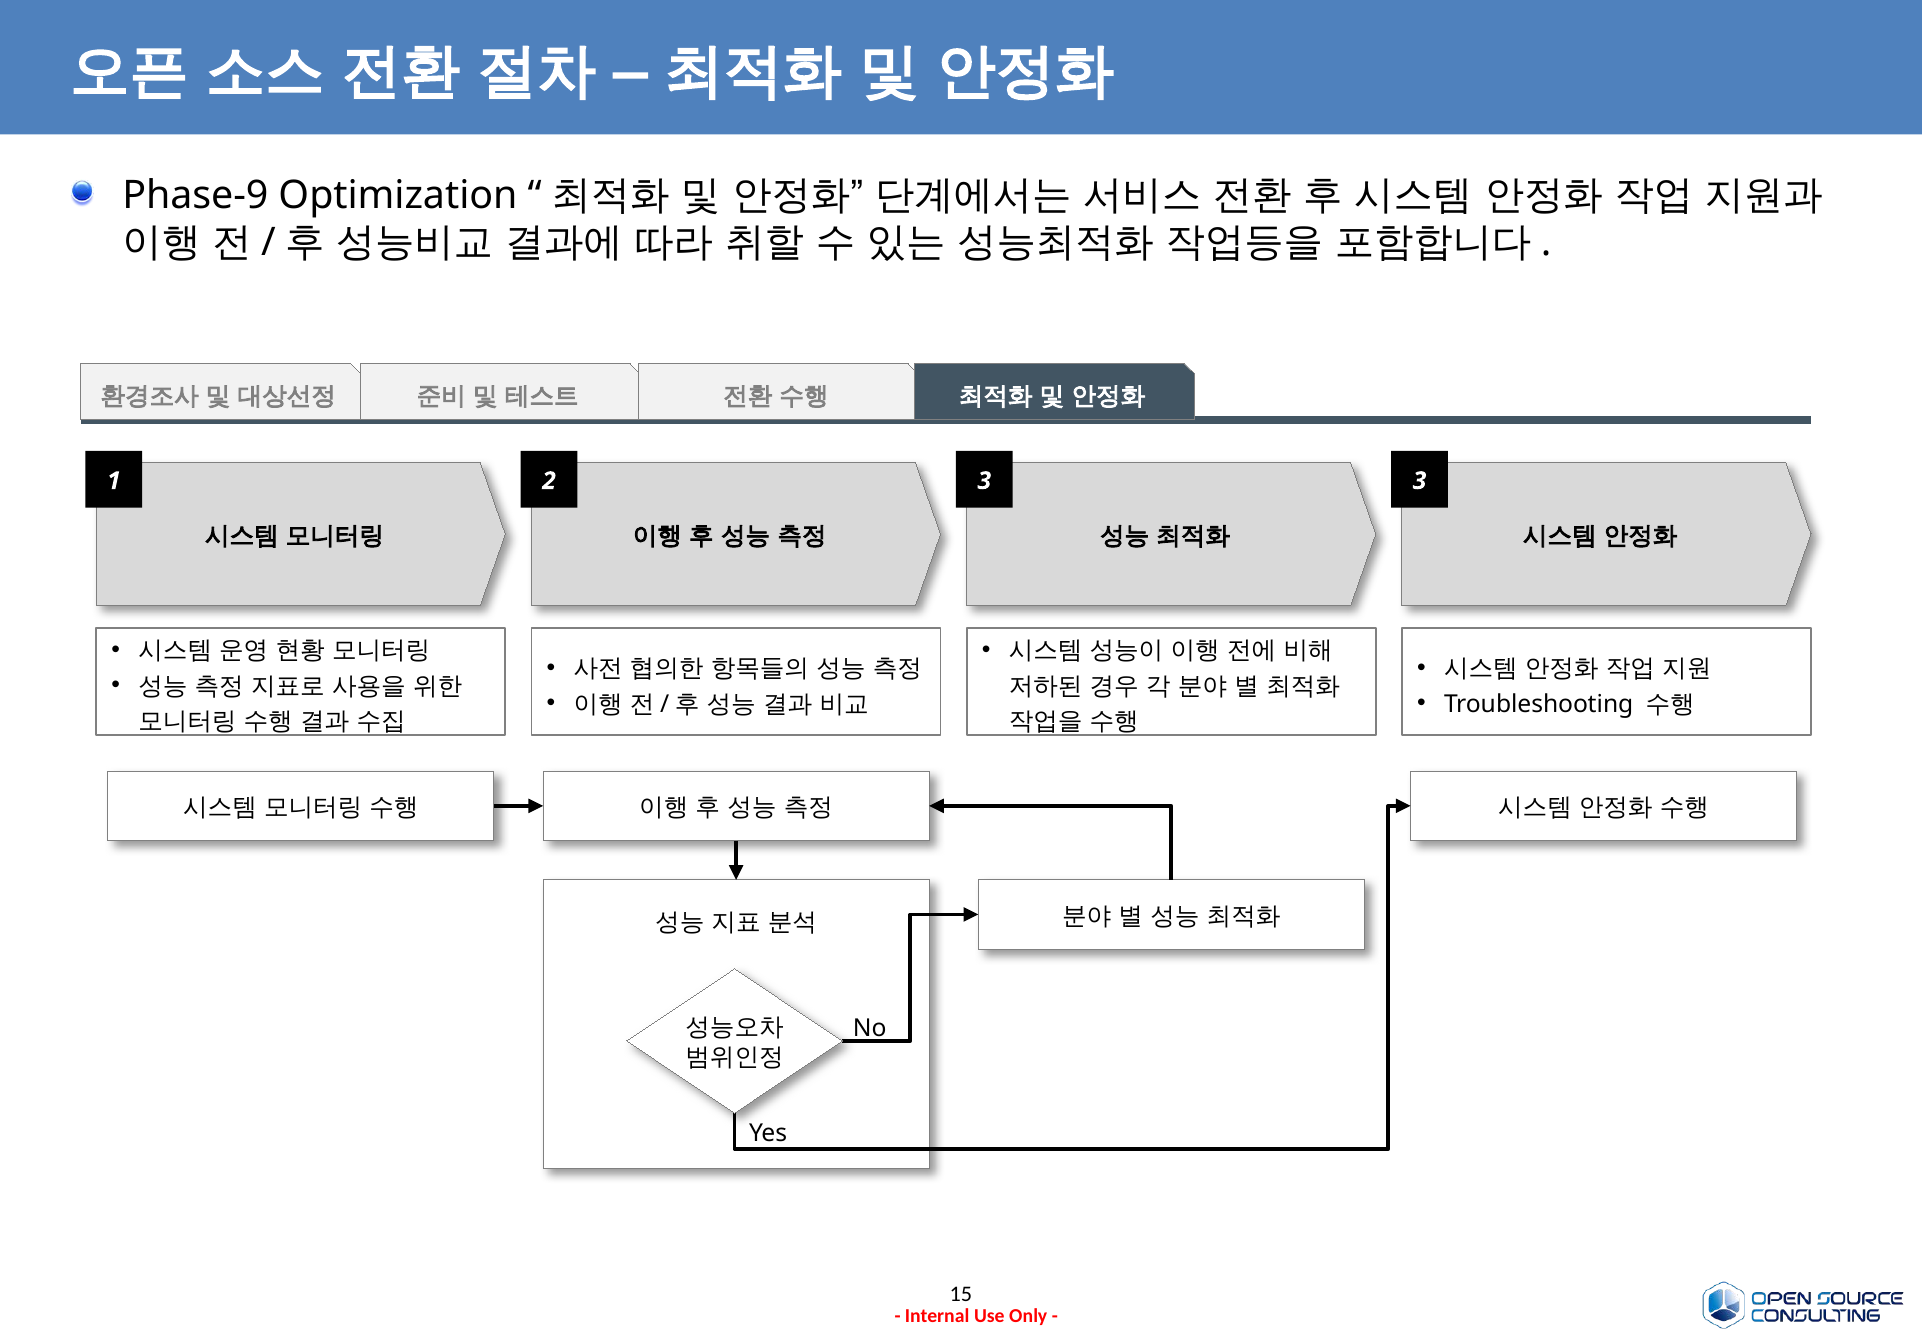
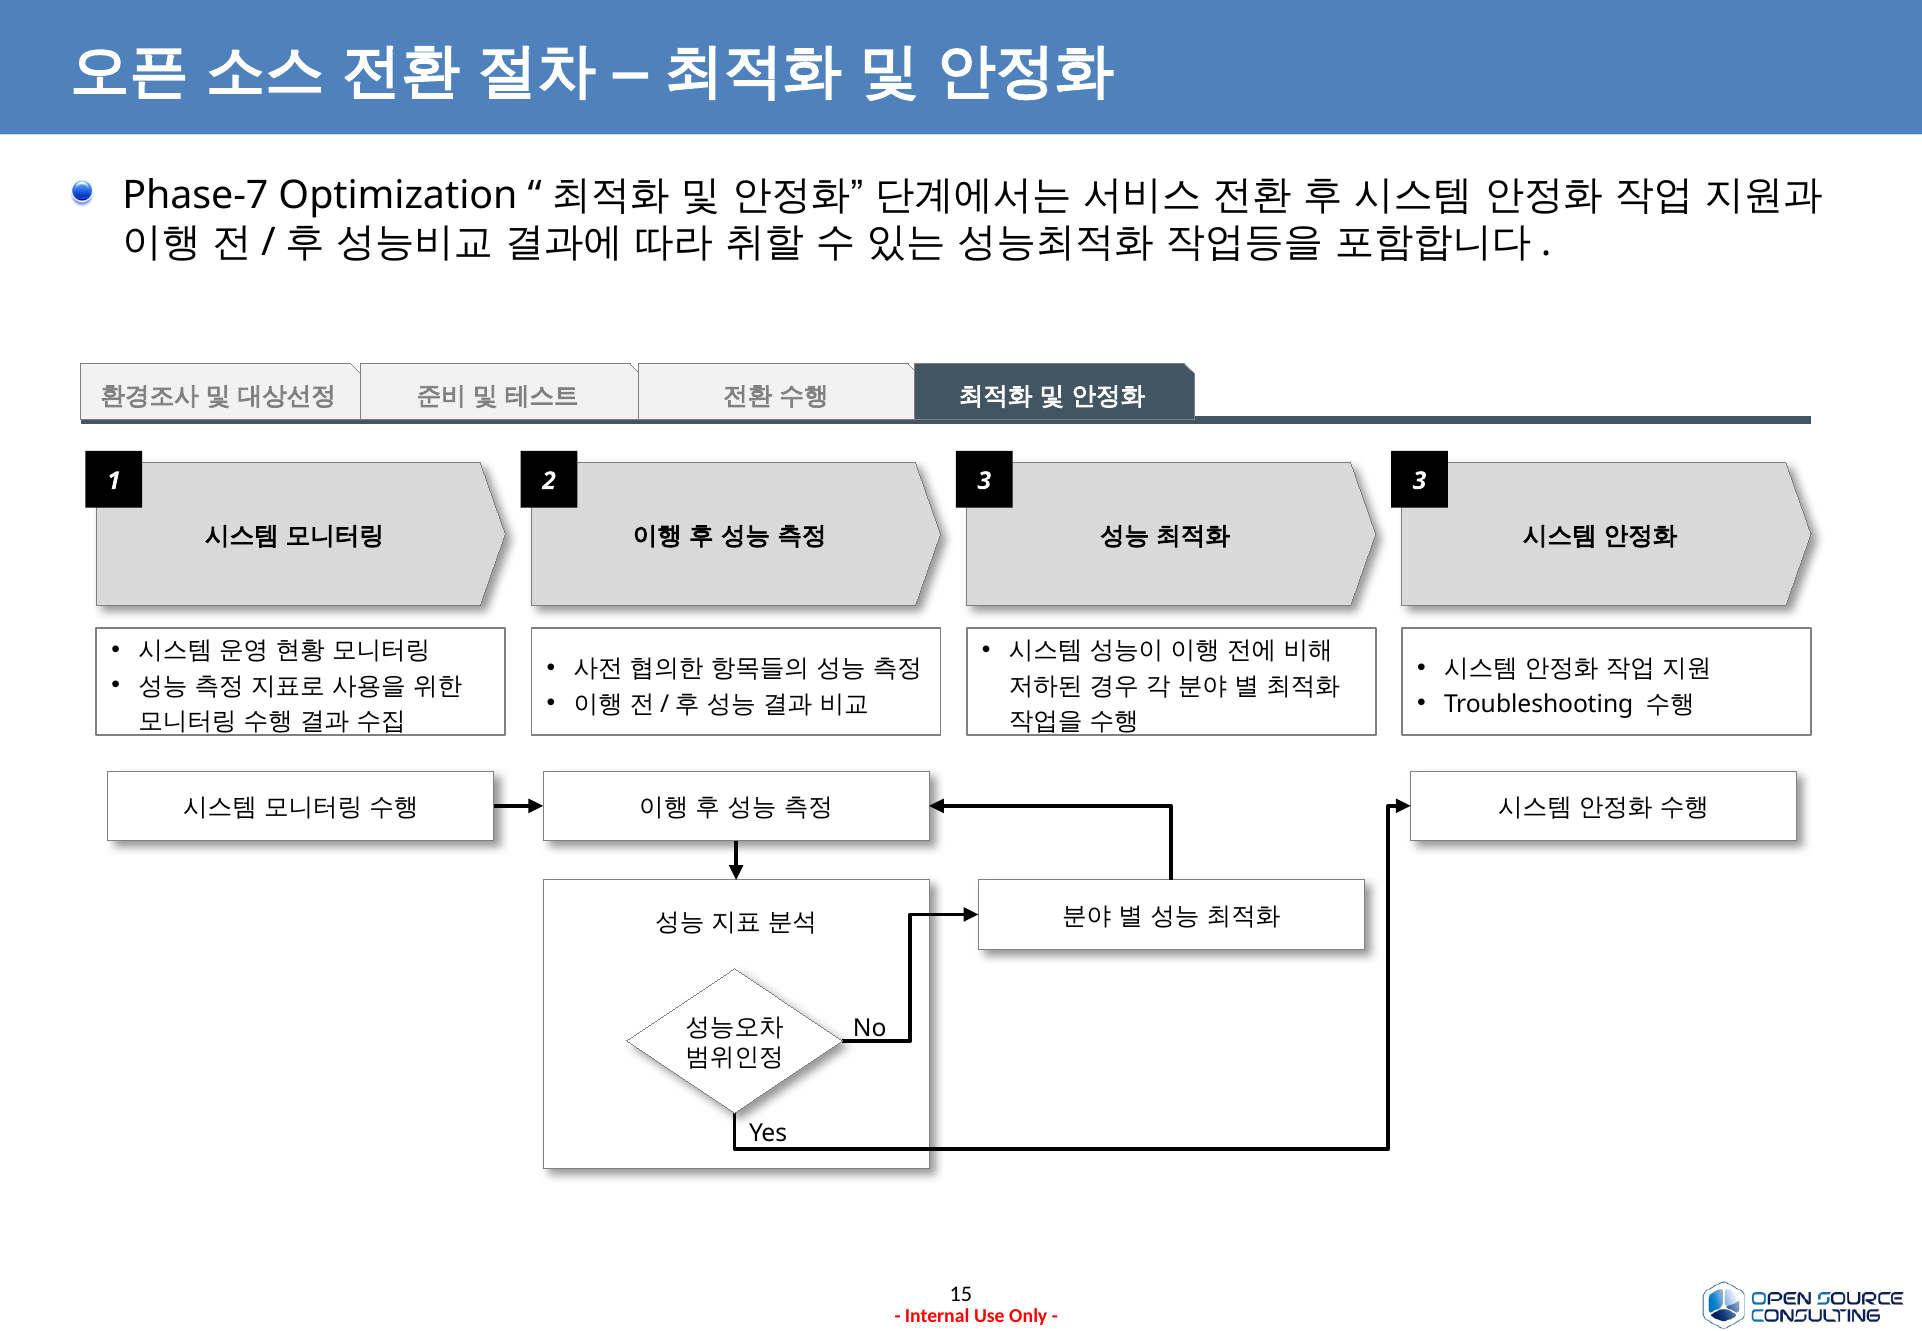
Phase-9: Phase-9 -> Phase-7
